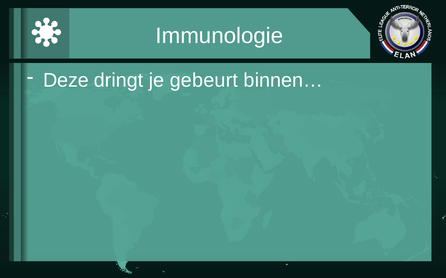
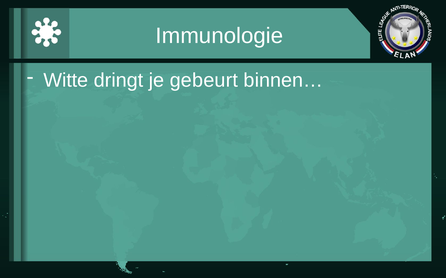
Deze: Deze -> Witte
